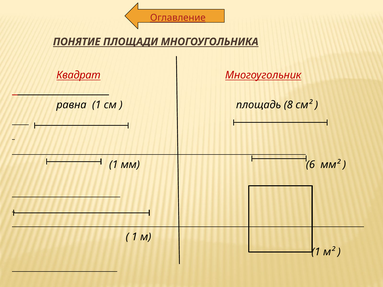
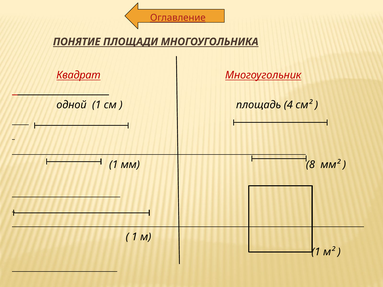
равна: равна -> одной
8: 8 -> 4
6: 6 -> 8
